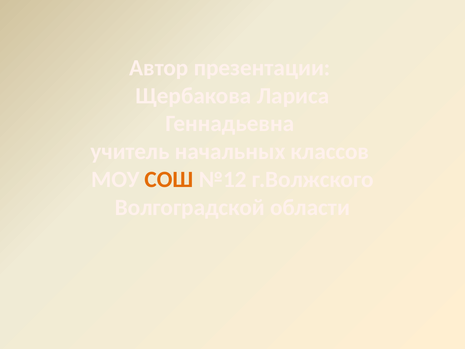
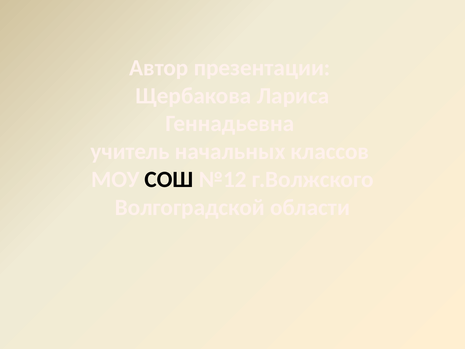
СОШ colour: orange -> black
